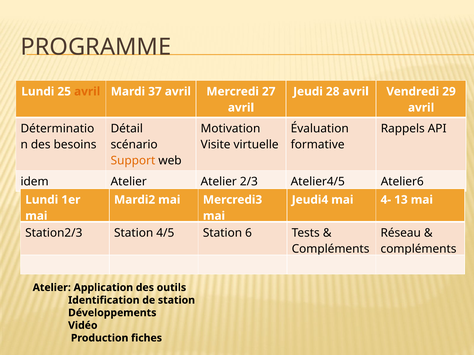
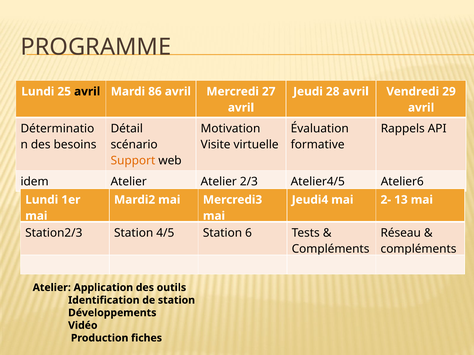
avril at (87, 92) colour: orange -> black
37: 37 -> 86
4-: 4- -> 2-
